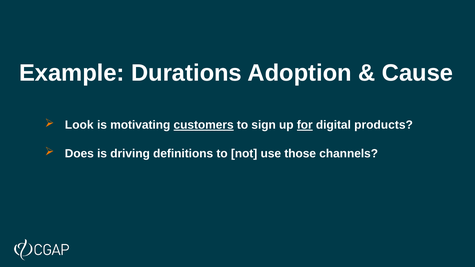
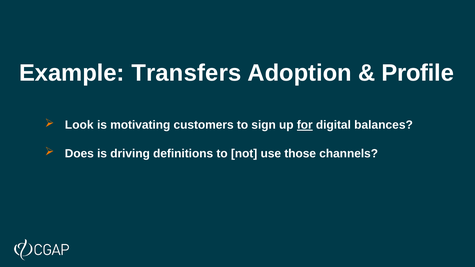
Durations: Durations -> Transfers
Cause: Cause -> Profile
customers underline: present -> none
products: products -> balances
